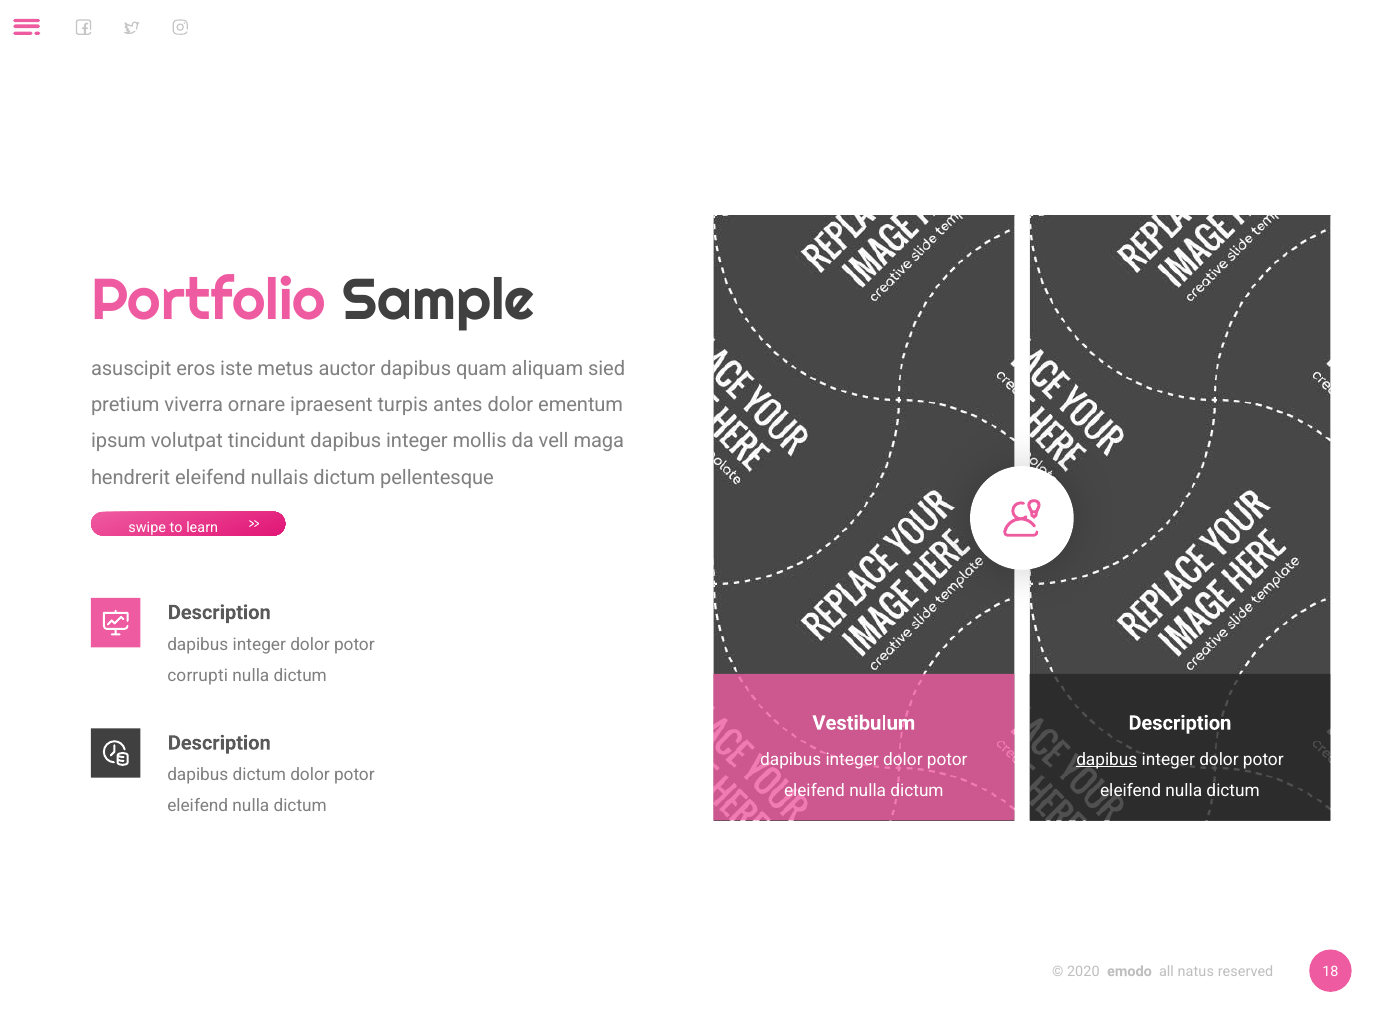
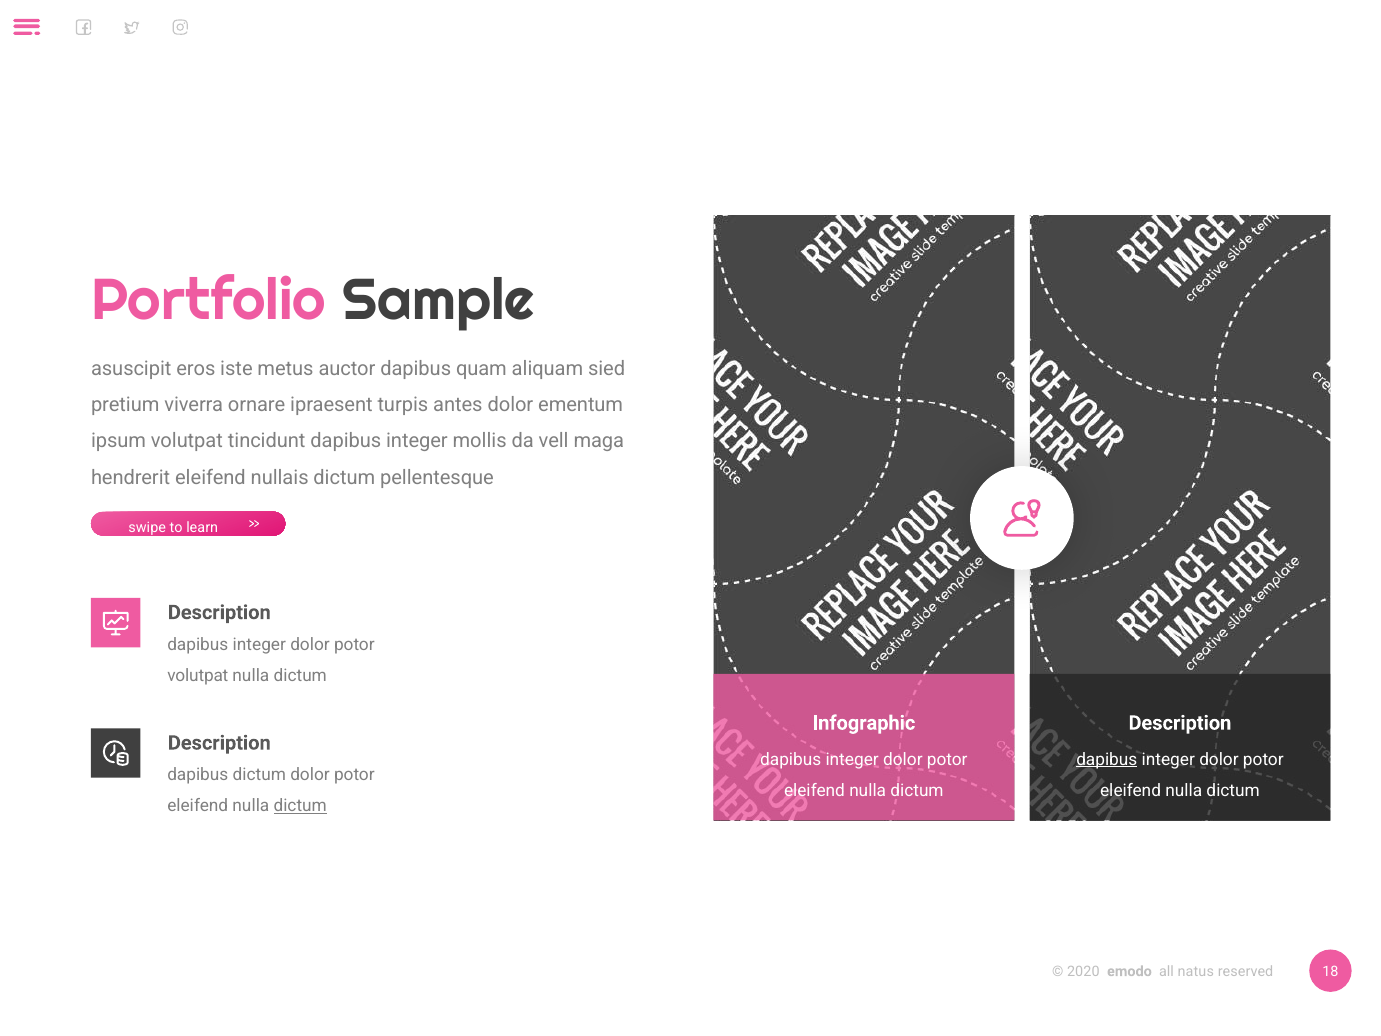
corrupti at (198, 676): corrupti -> volutpat
Vestibulum: Vestibulum -> Infographic
dictum at (300, 806) underline: none -> present
